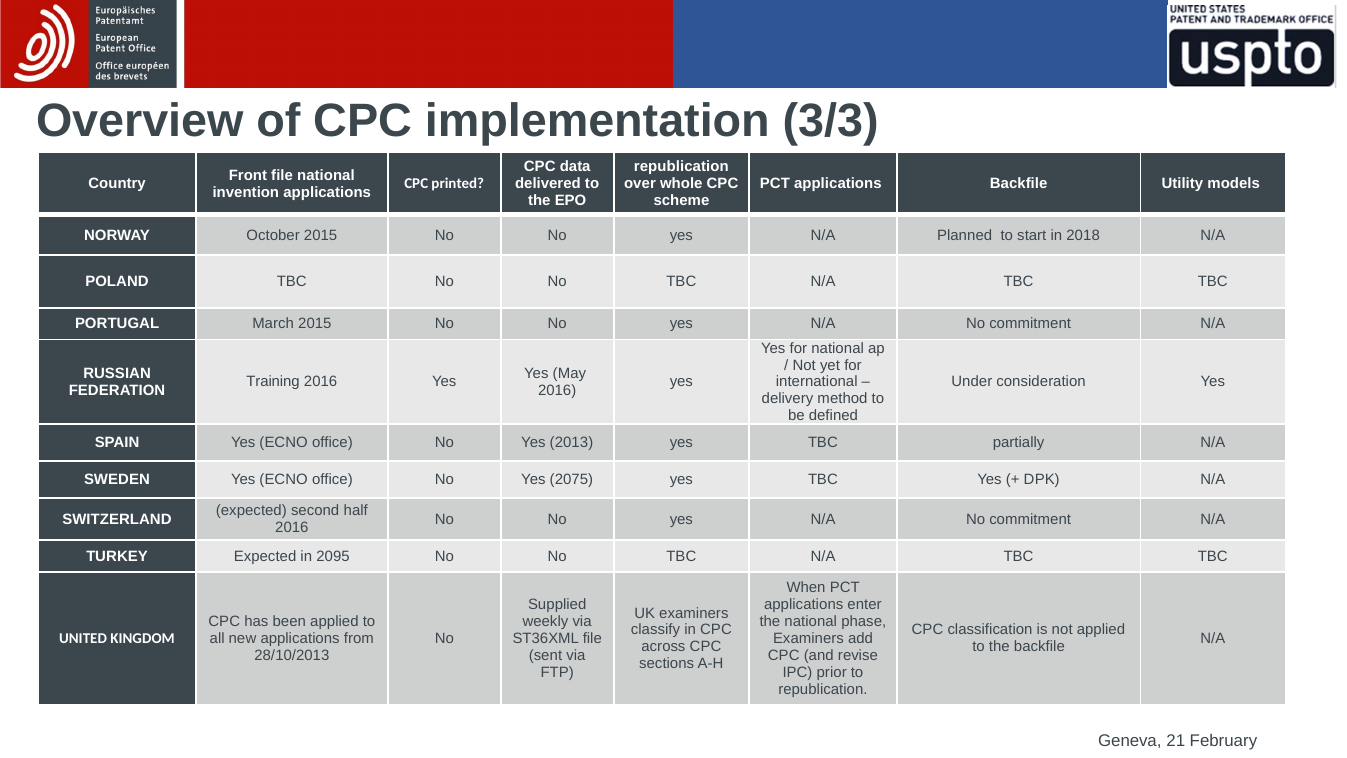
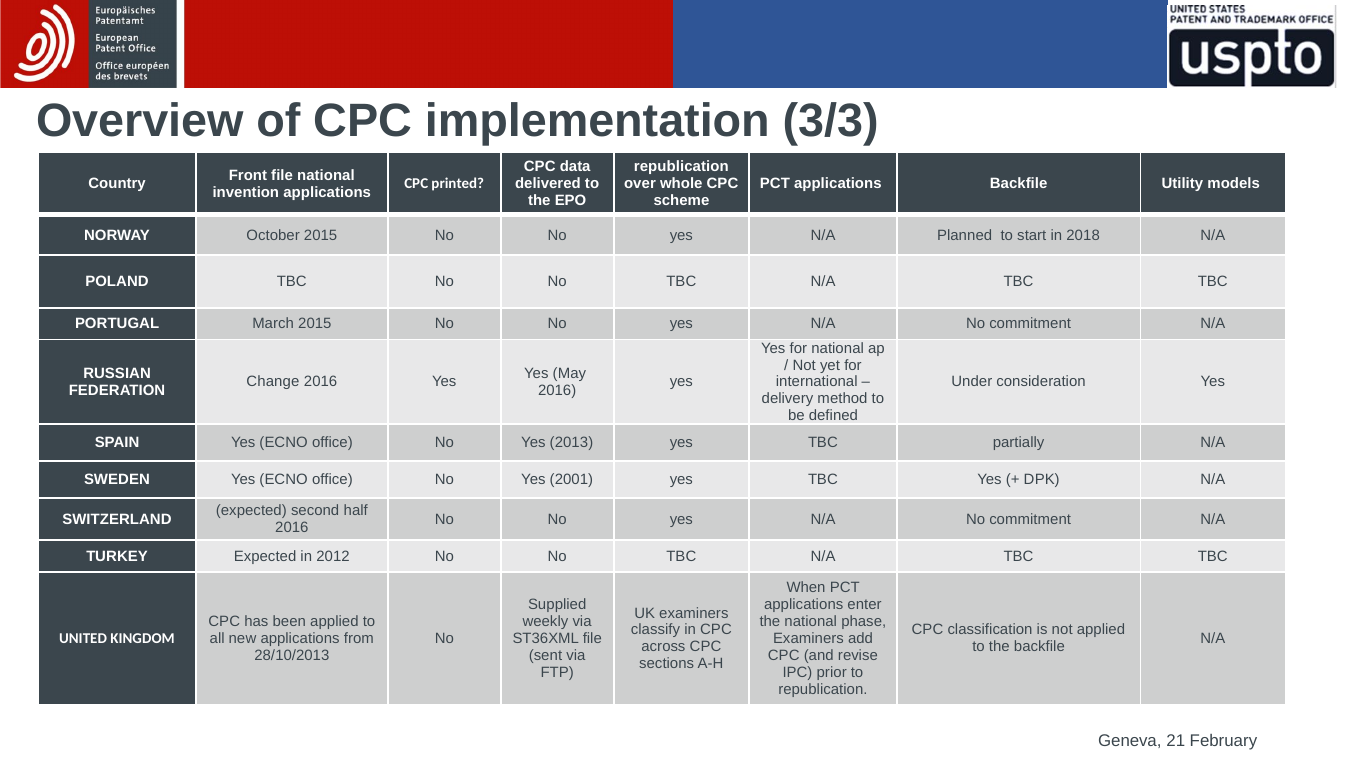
Training: Training -> Change
2075: 2075 -> 2001
2095: 2095 -> 2012
